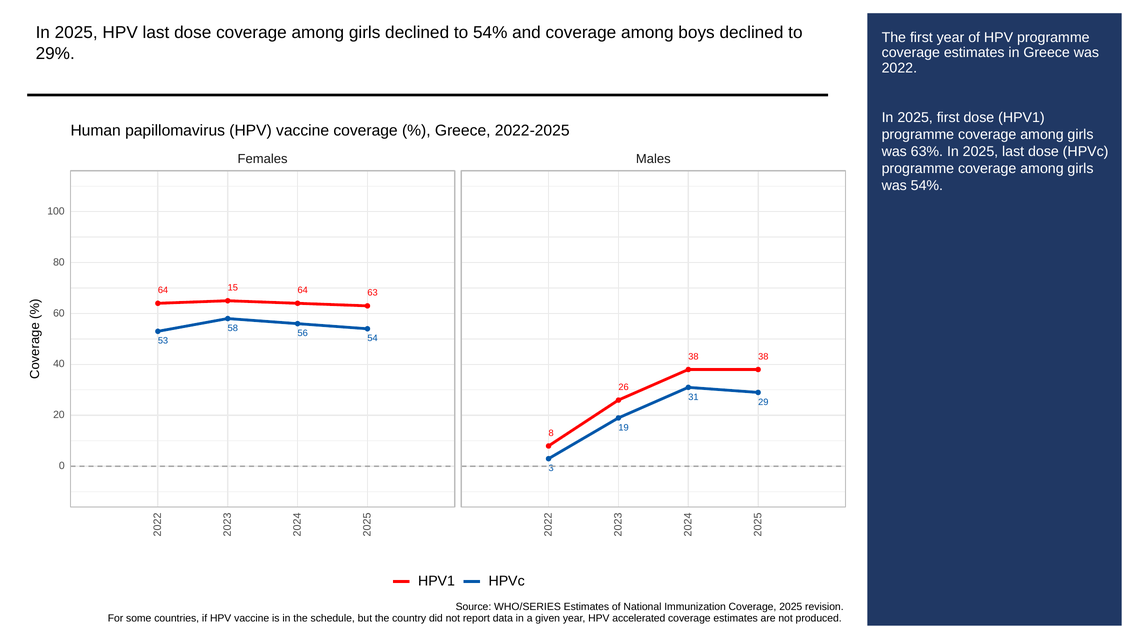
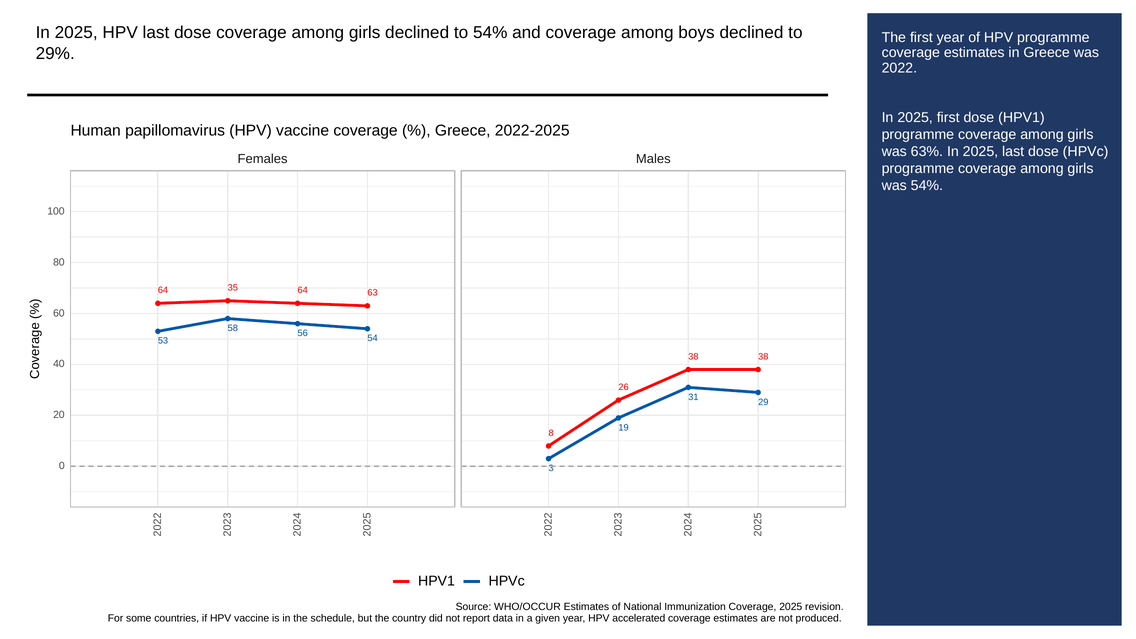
15: 15 -> 35
WHO/SERIES: WHO/SERIES -> WHO/OCCUR
